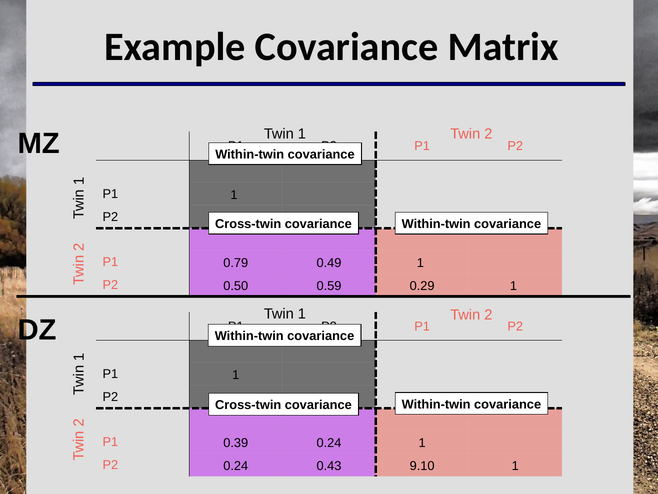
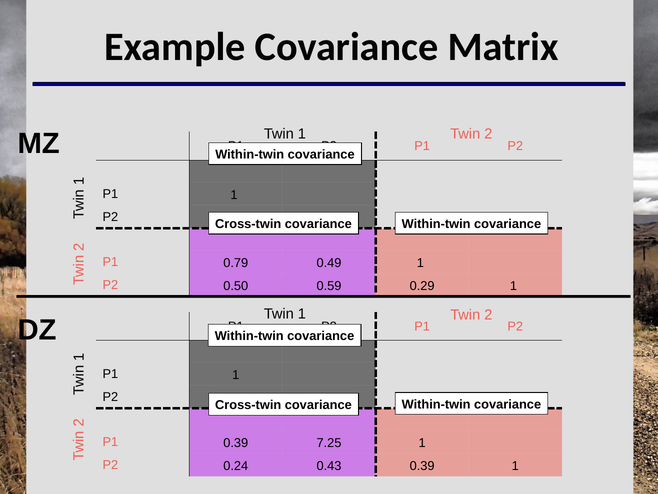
0.39 0.24: 0.24 -> 7.25
0.43 9.10: 9.10 -> 0.39
